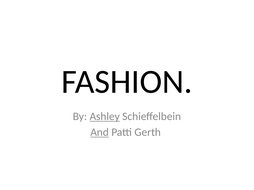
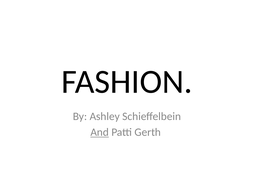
Ashley underline: present -> none
